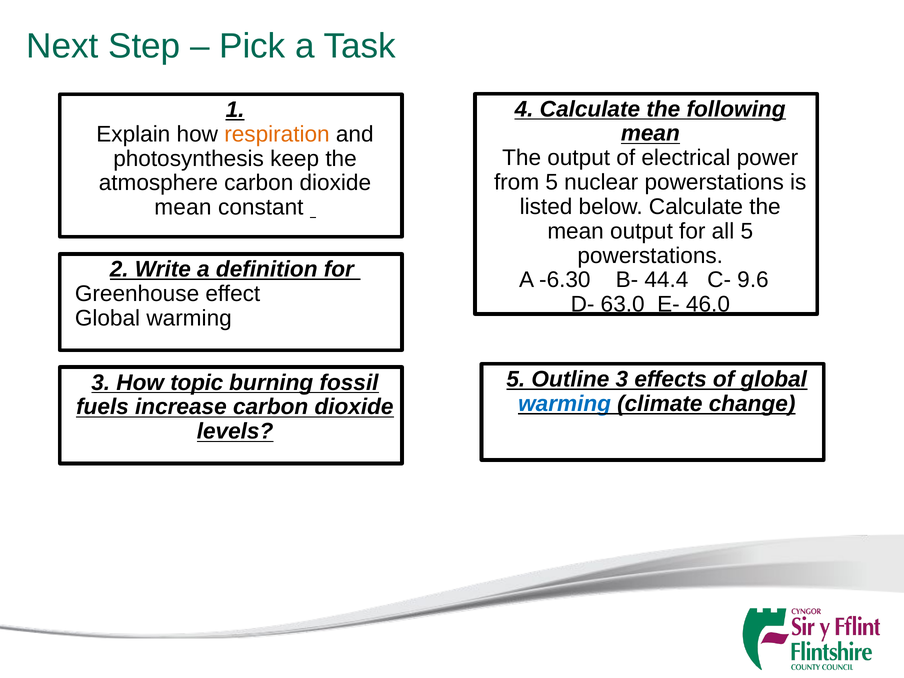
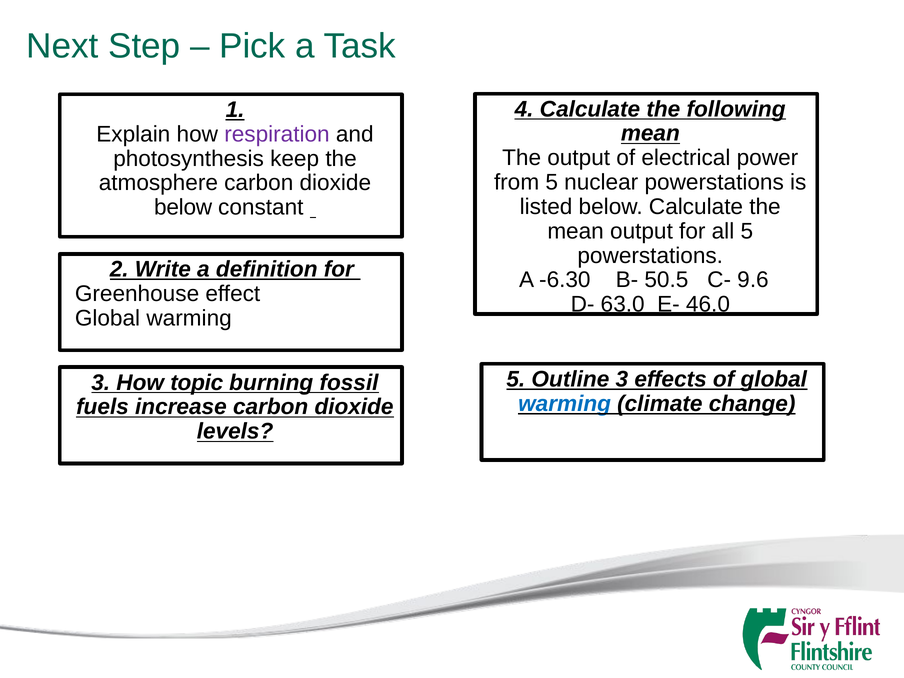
respiration colour: orange -> purple
mean at (183, 207): mean -> below
44.4: 44.4 -> 50.5
